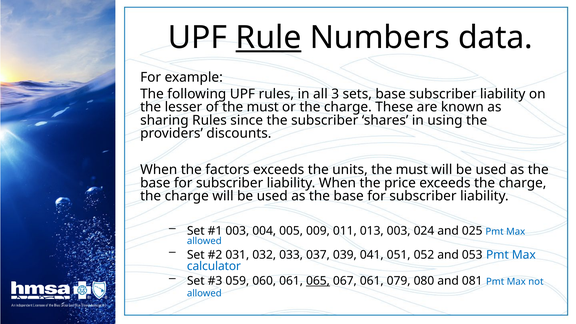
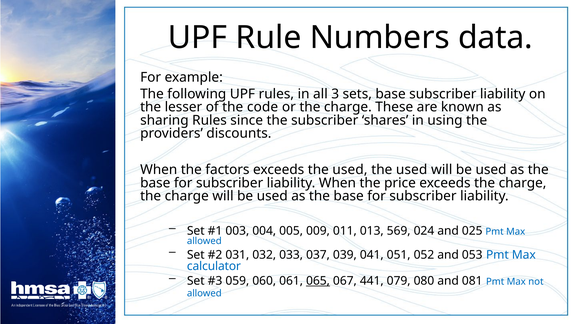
Rule underline: present -> none
of the must: must -> code
exceeds the units: units -> used
must at (412, 170): must -> used
013 003: 003 -> 569
067 061: 061 -> 441
